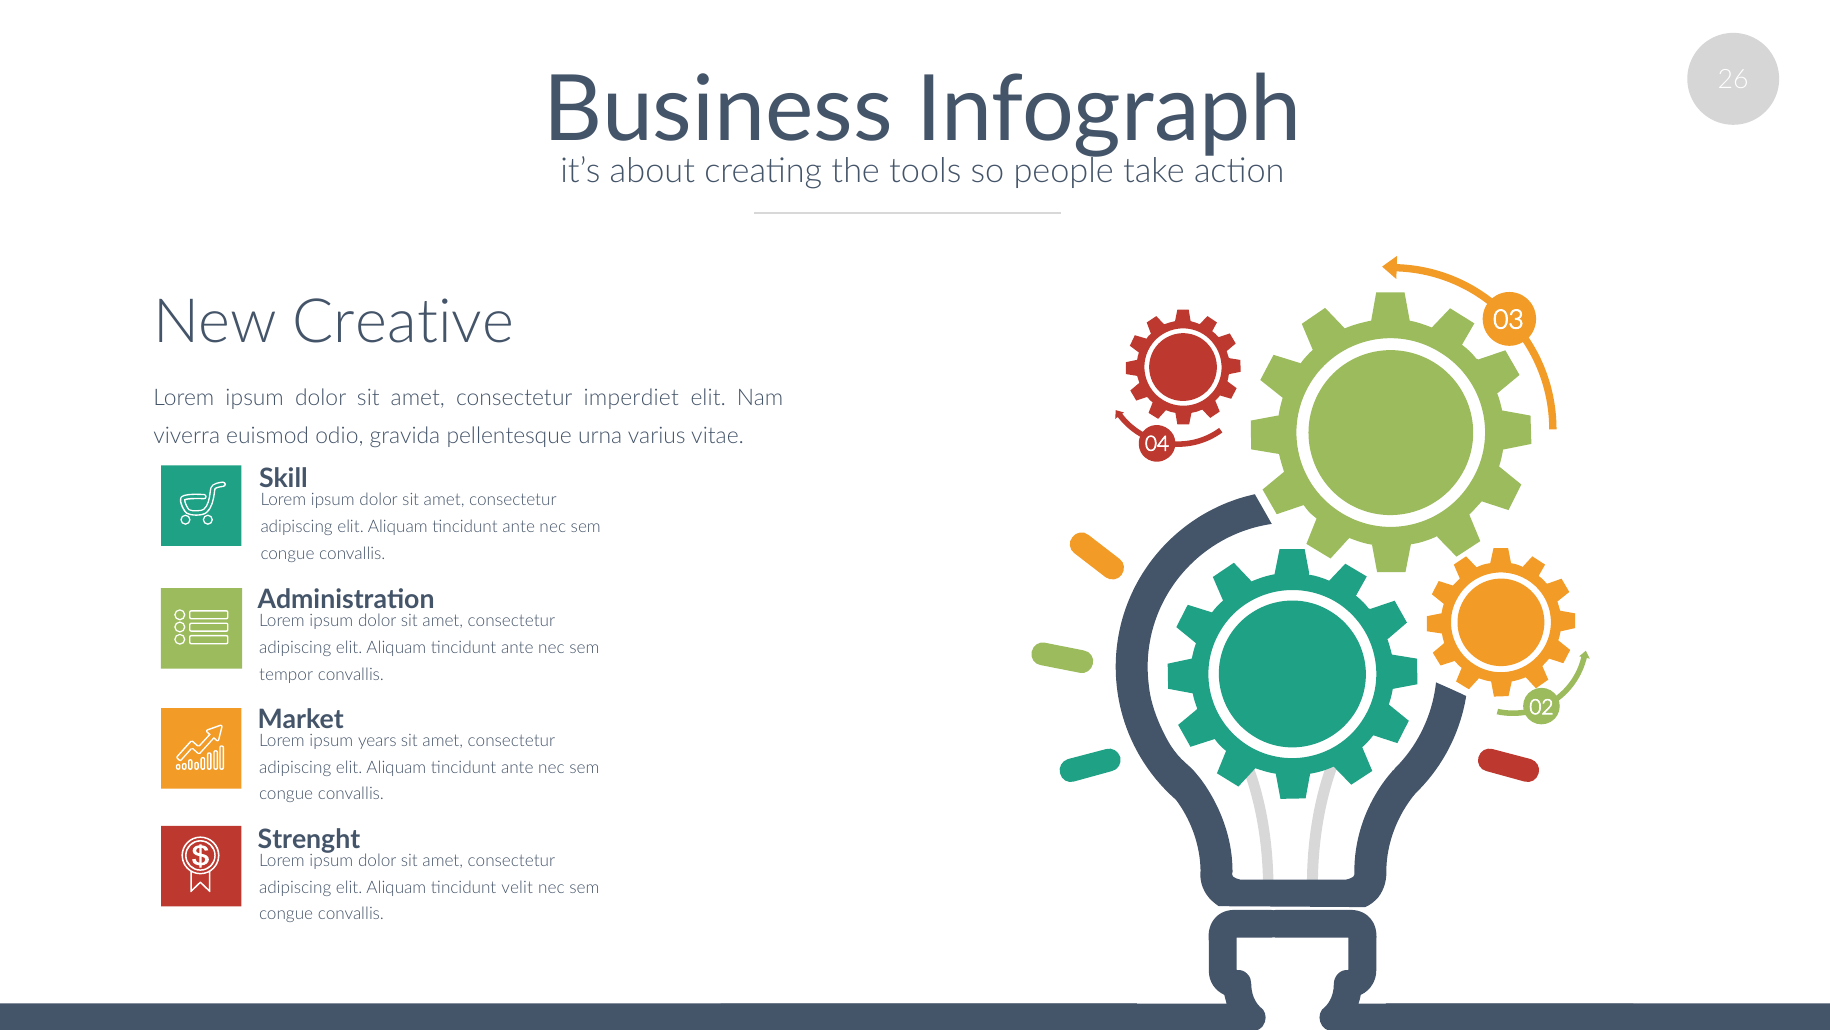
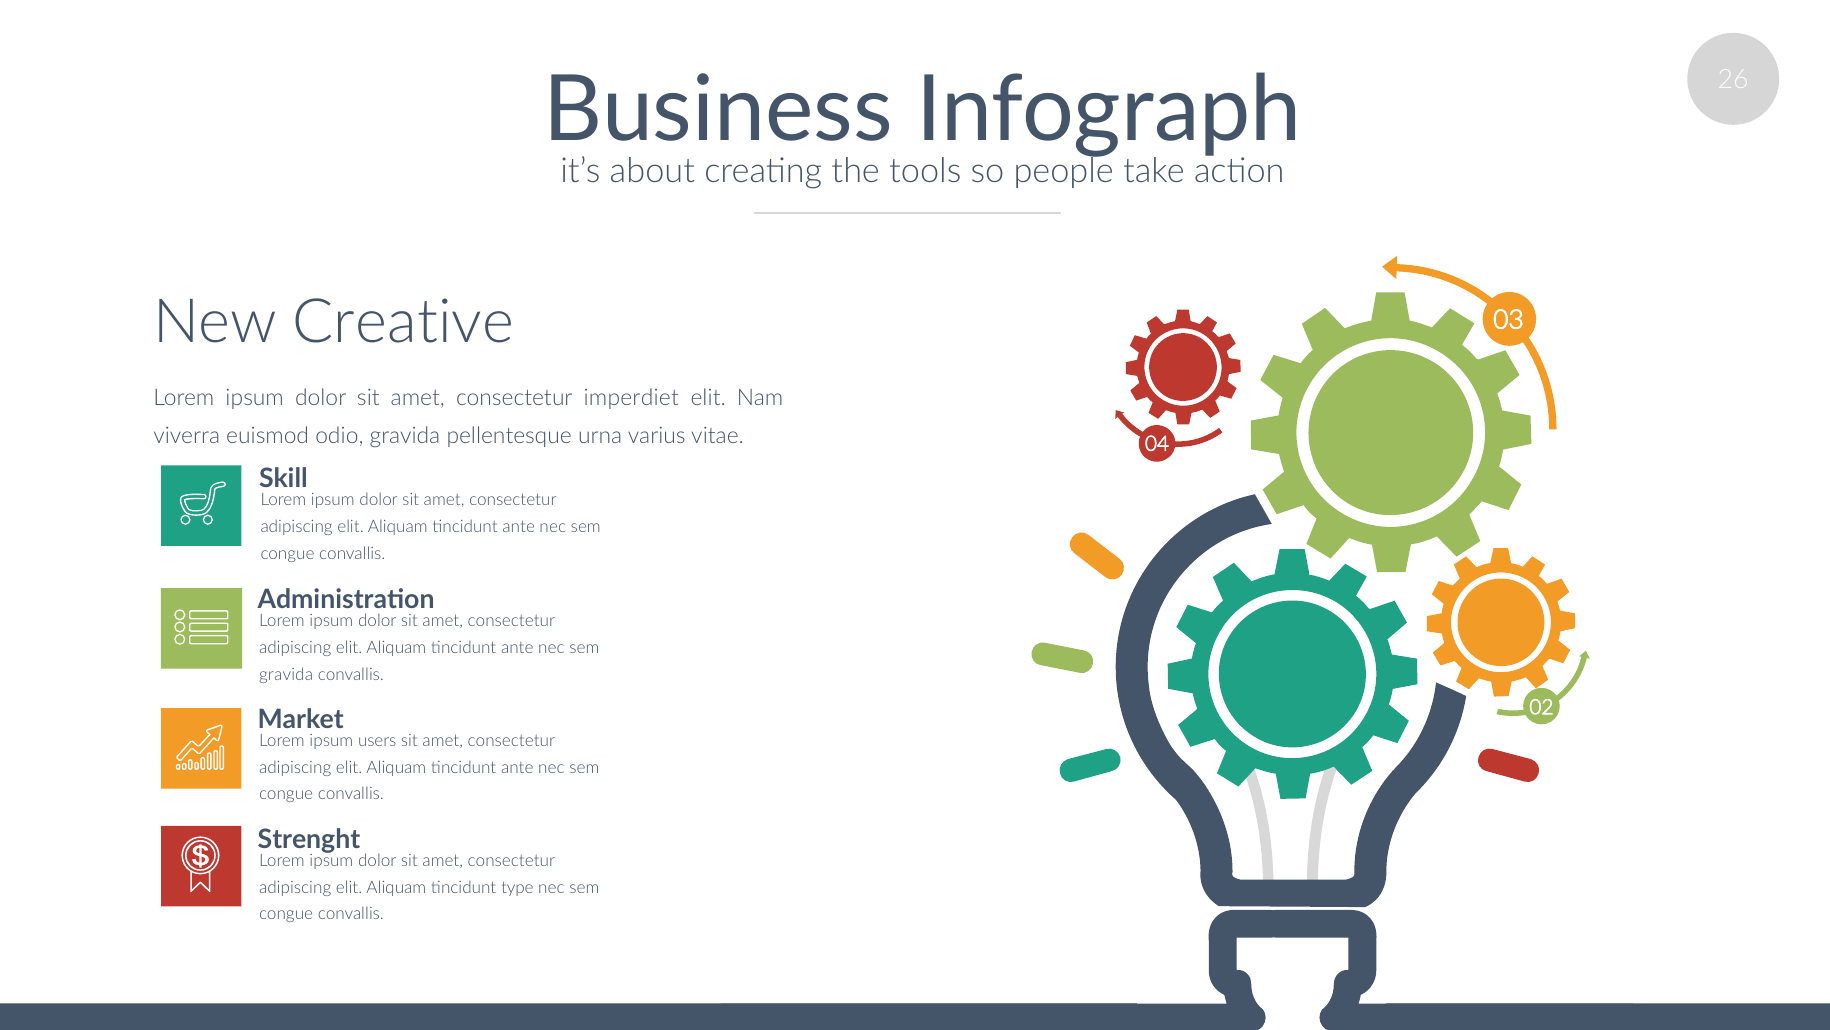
tempor at (286, 674): tempor -> gravida
years: years -> users
velit: velit -> type
